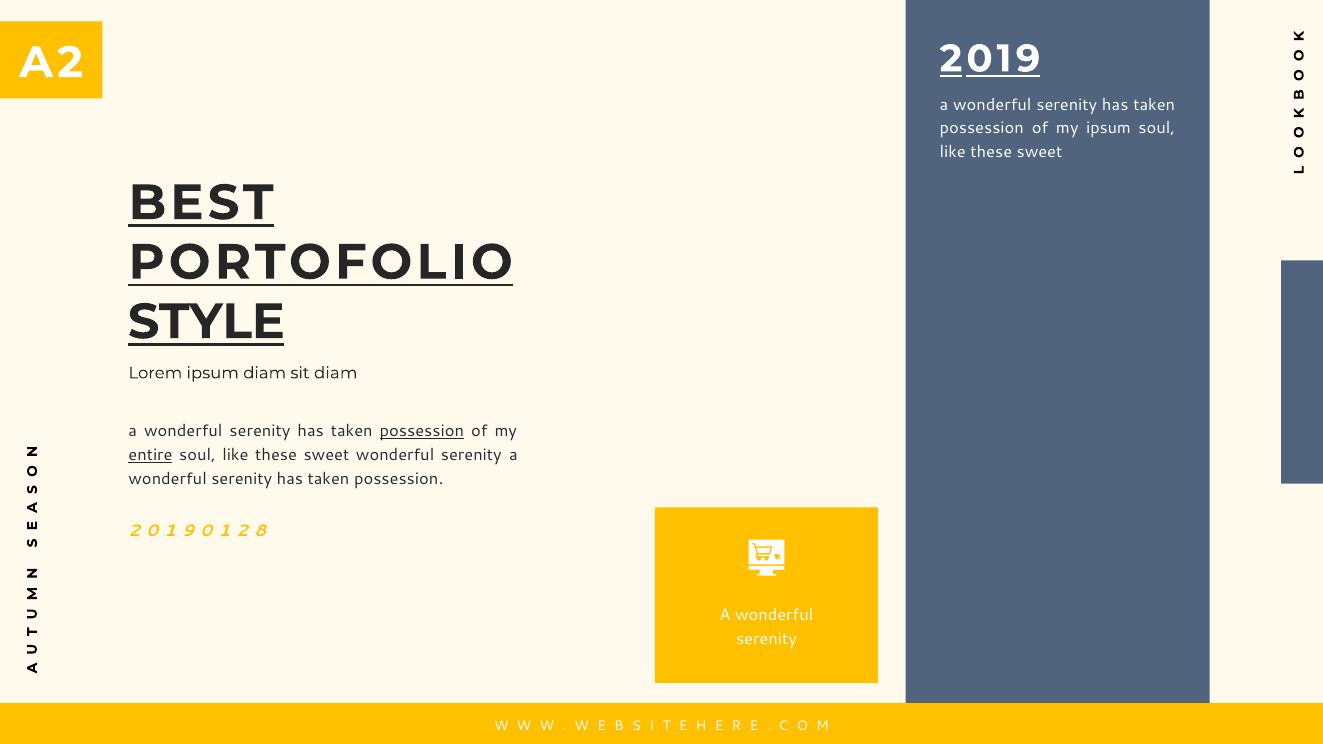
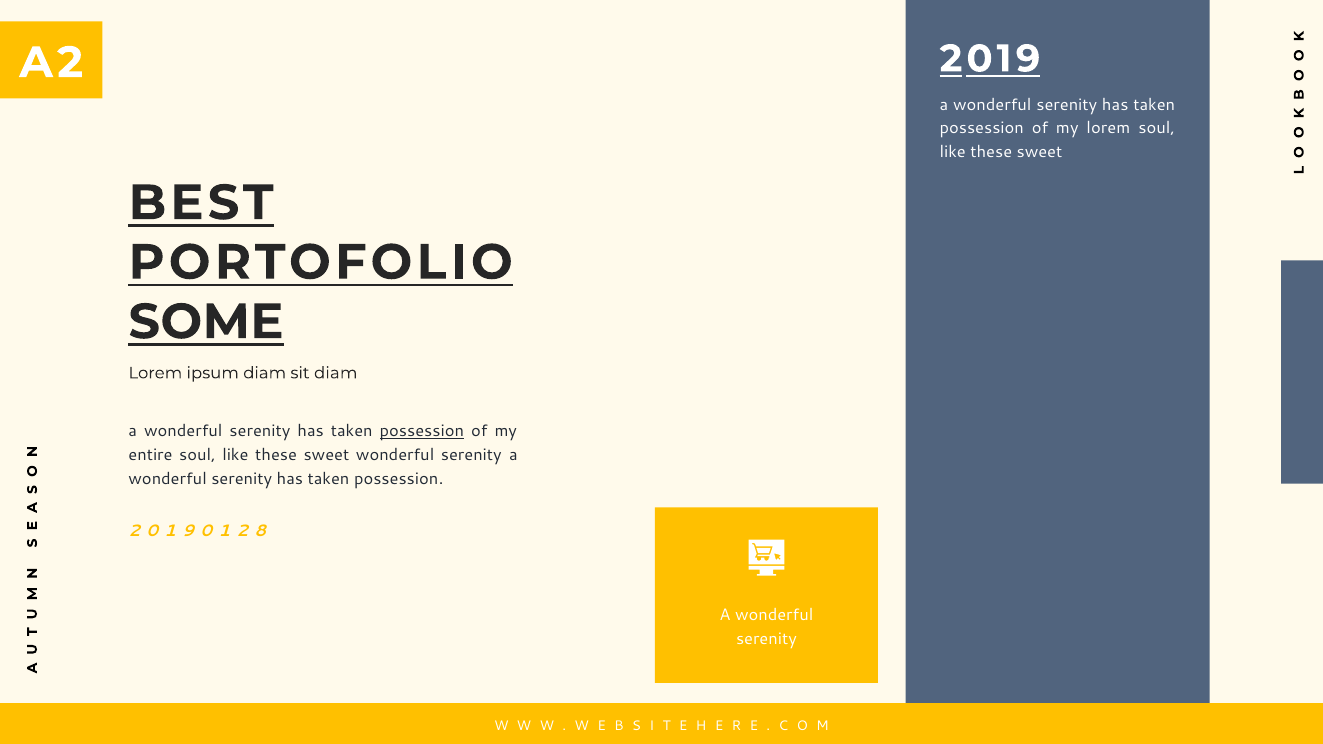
my ipsum: ipsum -> lorem
STYLE: STYLE -> SOME
entire underline: present -> none
